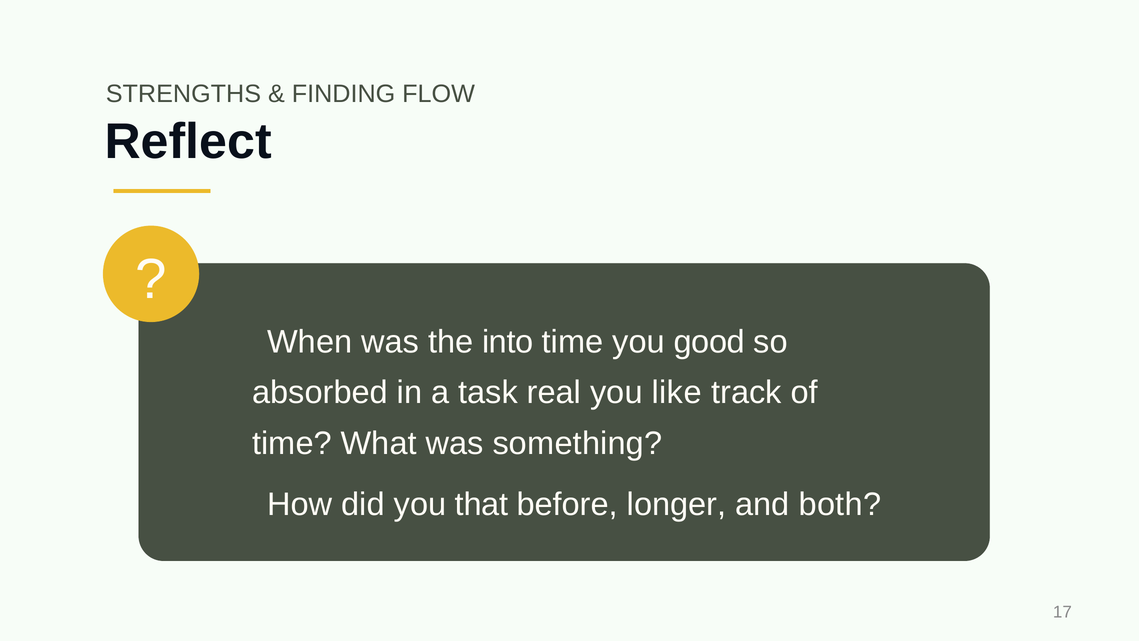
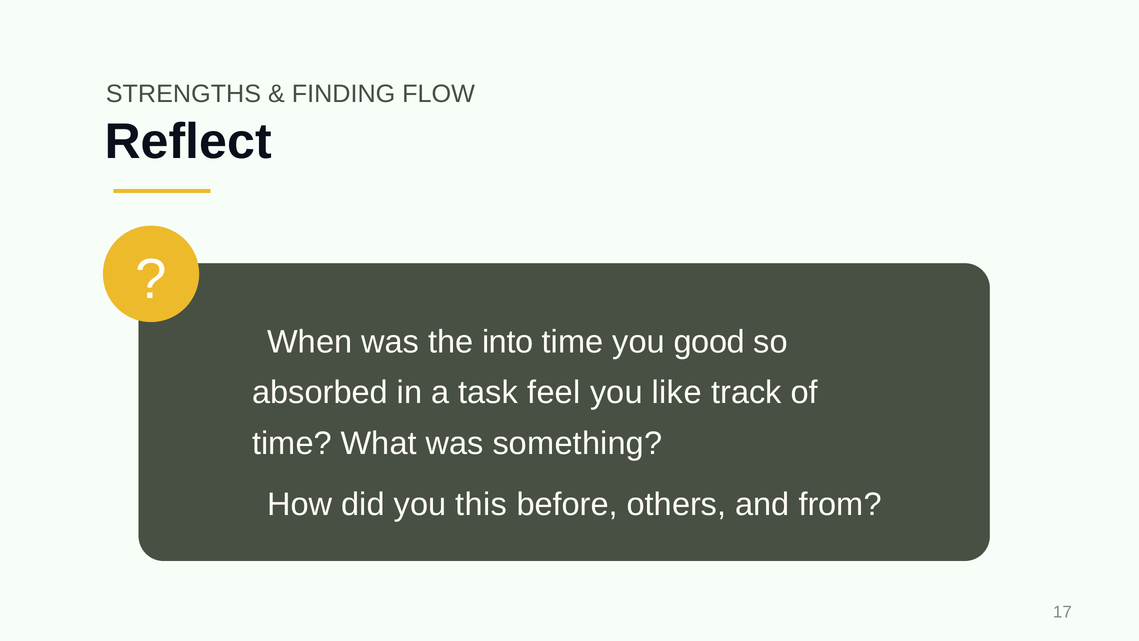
real: real -> feel
that: that -> this
longer: longer -> others
both: both -> from
